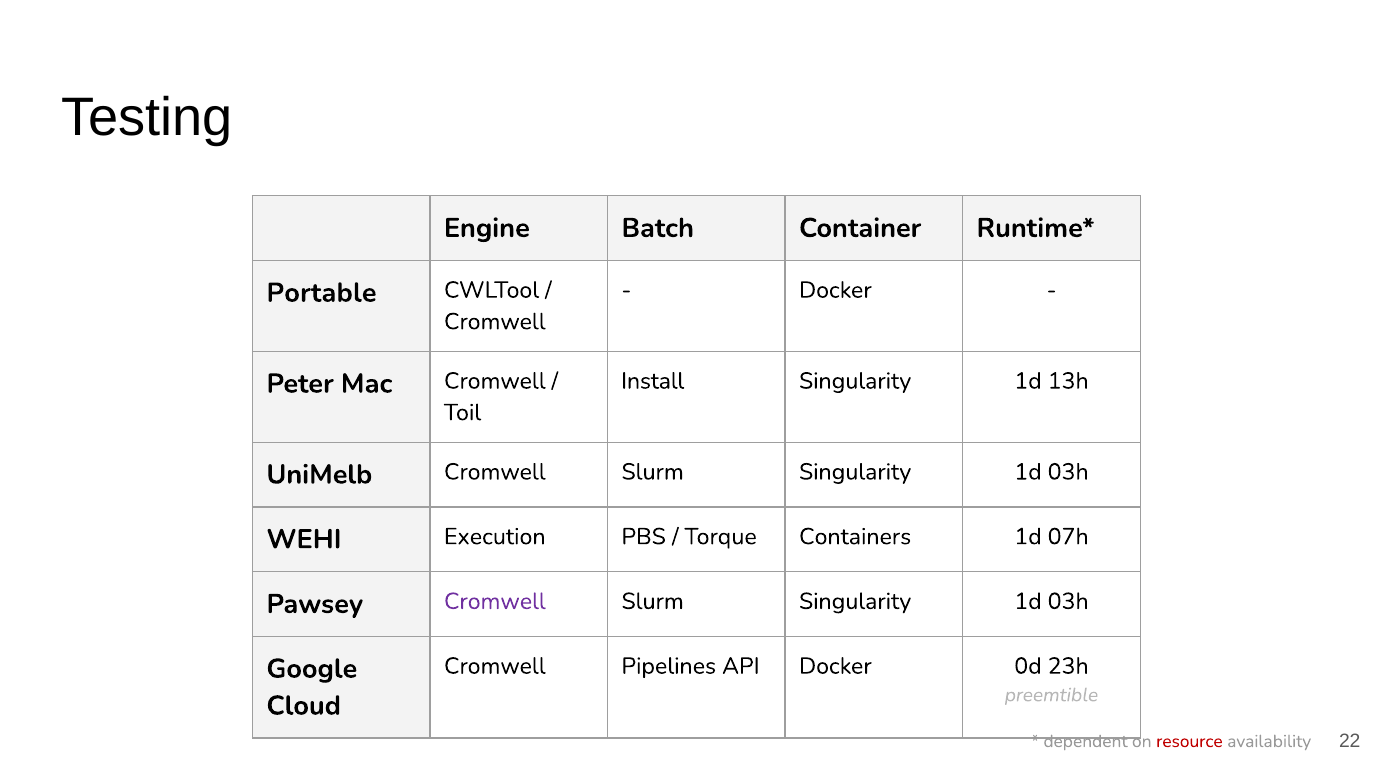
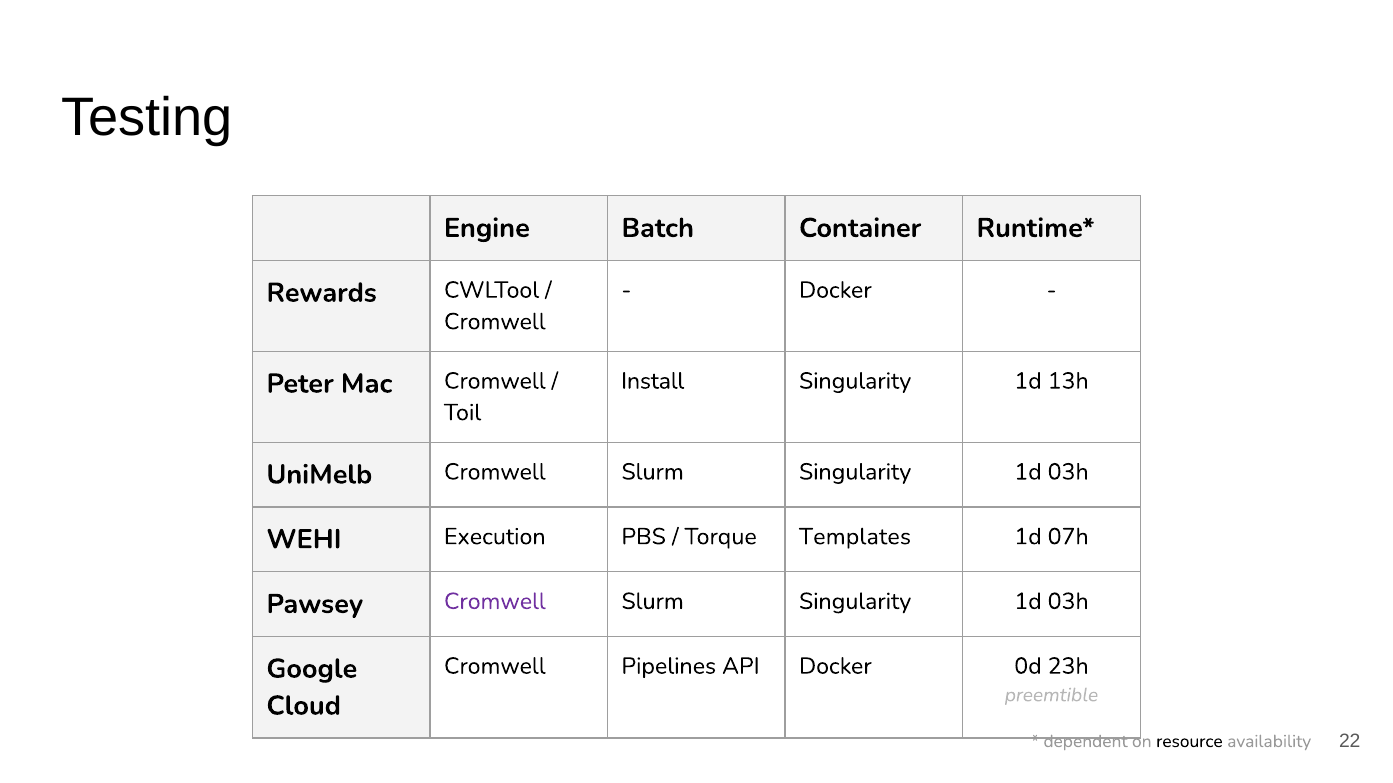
Portable: Portable -> Rewards
Containers: Containers -> Templates
resource colour: red -> black
